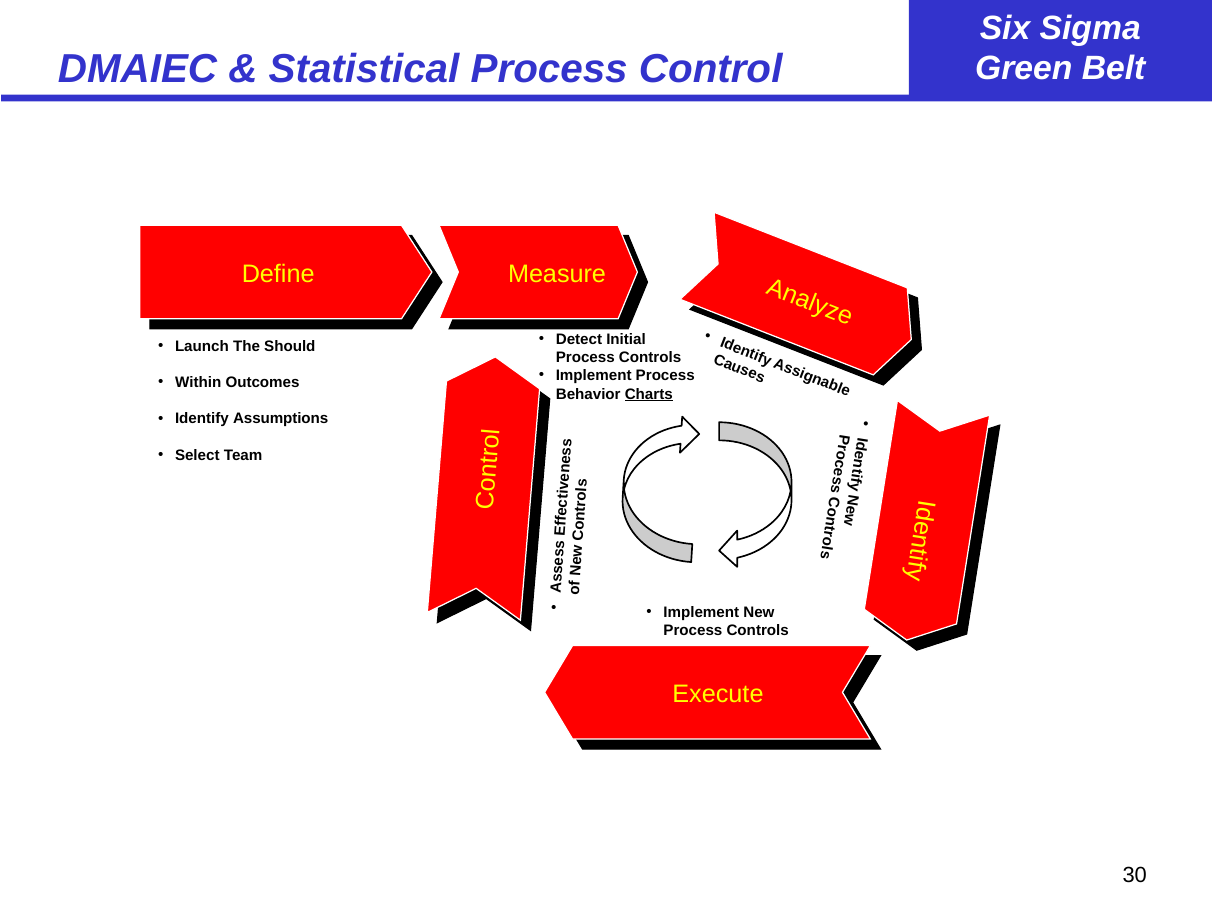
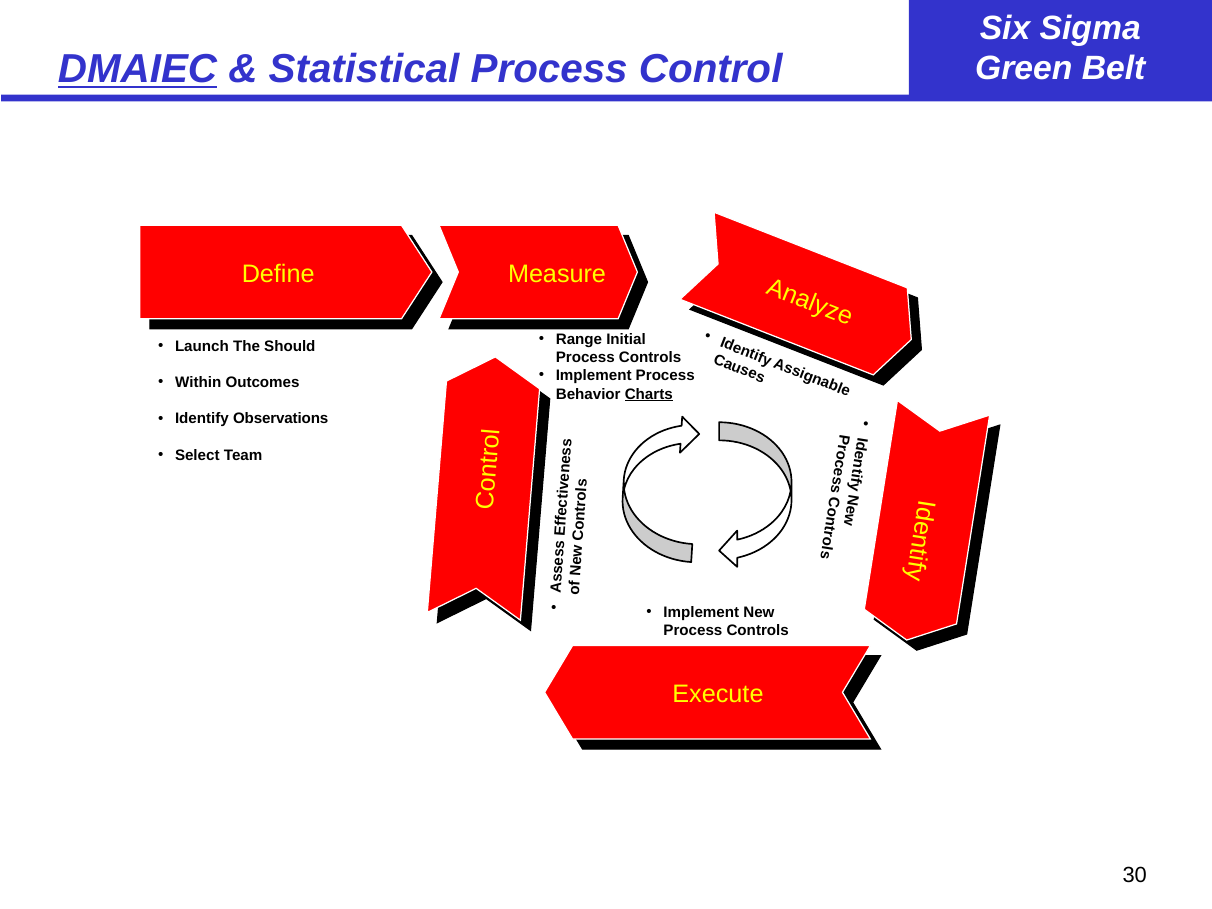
DMAIEC underline: none -> present
Detect: Detect -> Range
Assumptions: Assumptions -> Observations
